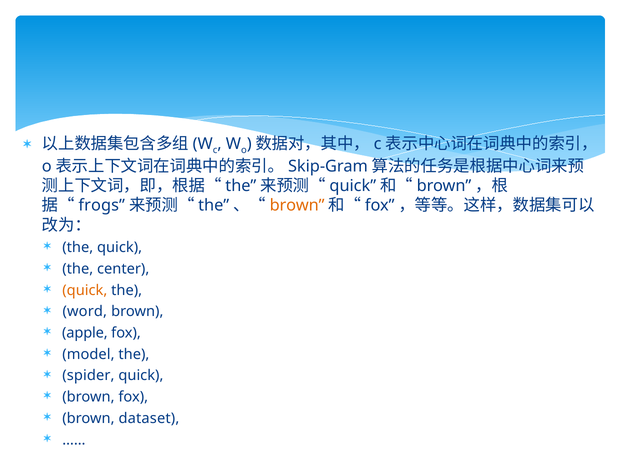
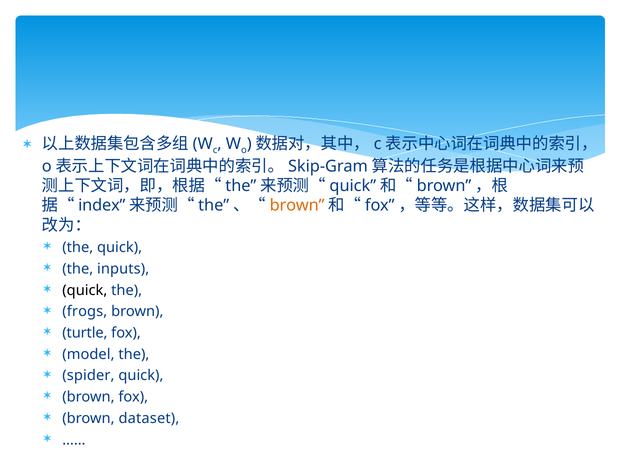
frogs: frogs -> index
center: center -> inputs
quick at (85, 290) colour: orange -> black
word: word -> frogs
apple: apple -> turtle
